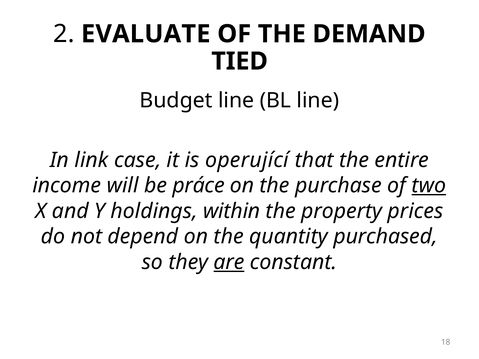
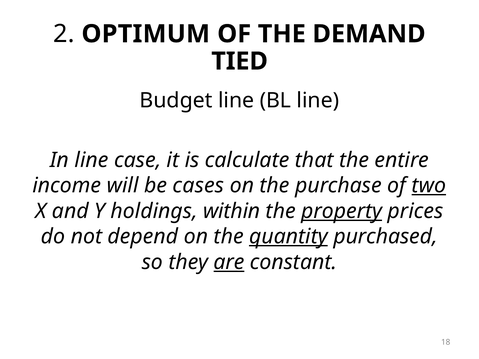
EVALUATE: EVALUATE -> OPTIMUM
In link: link -> line
operující: operující -> calculate
práce: práce -> cases
property underline: none -> present
quantity underline: none -> present
